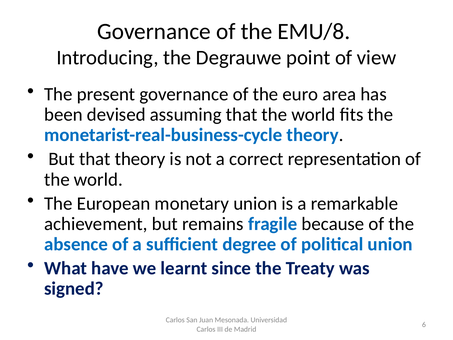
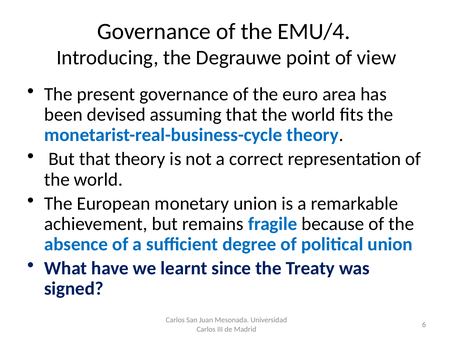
EMU/8: EMU/8 -> EMU/4
